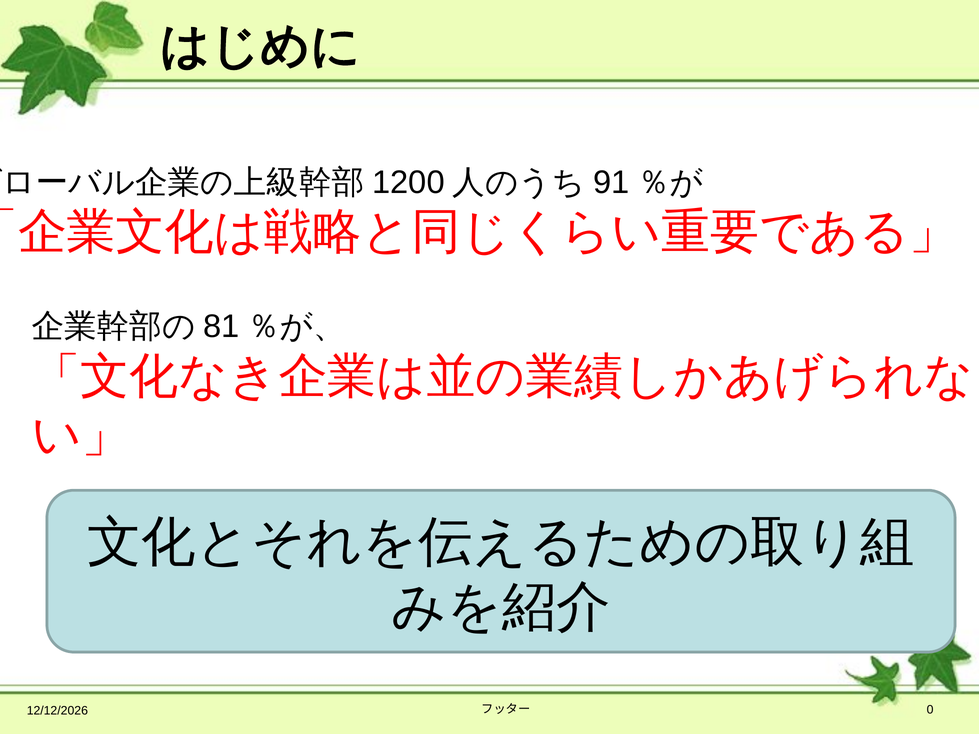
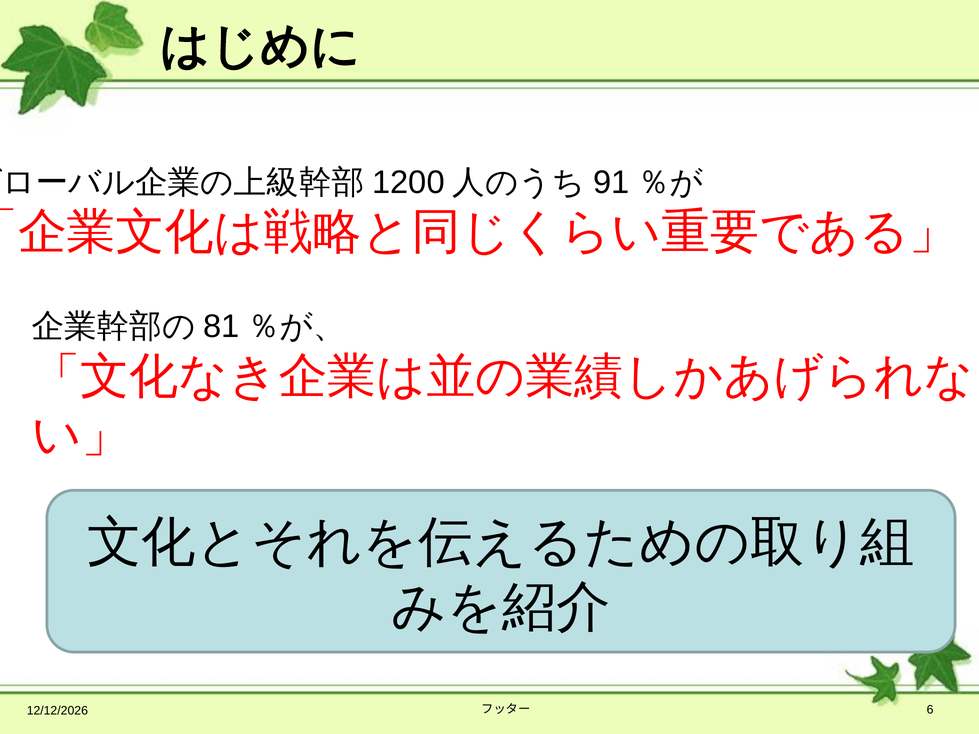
0: 0 -> 6
